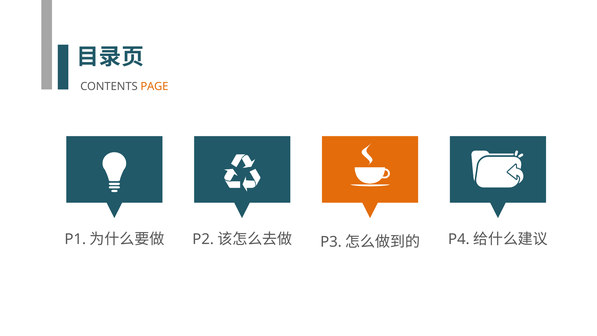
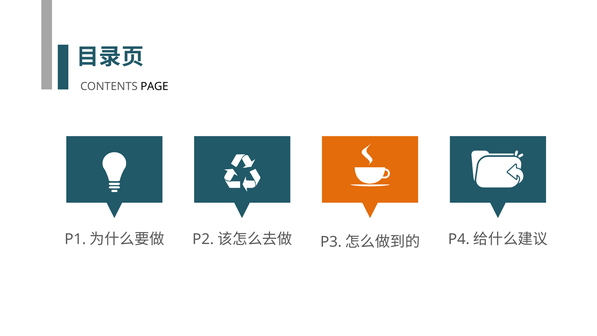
PAGE colour: orange -> black
